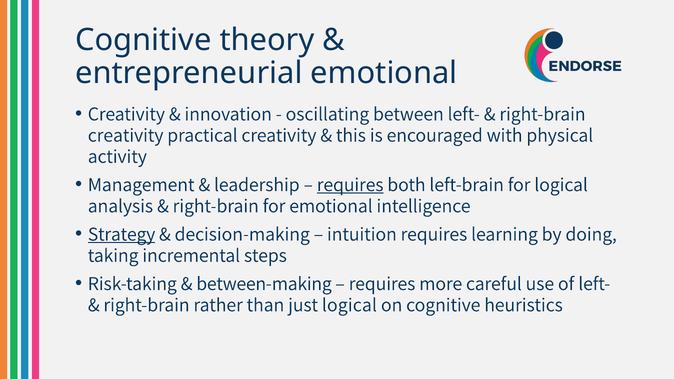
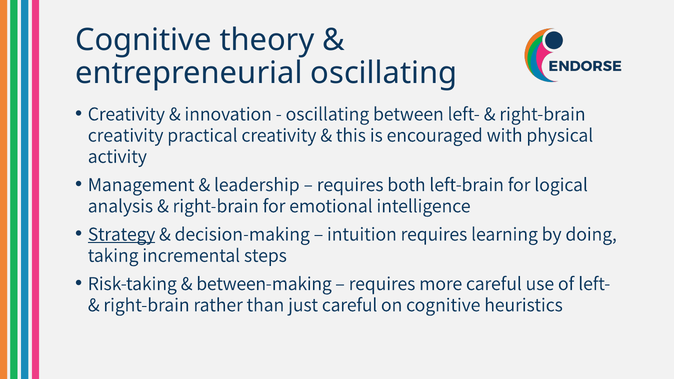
entrepreneurial emotional: emotional -> oscillating
requires at (350, 185) underline: present -> none
just logical: logical -> careful
